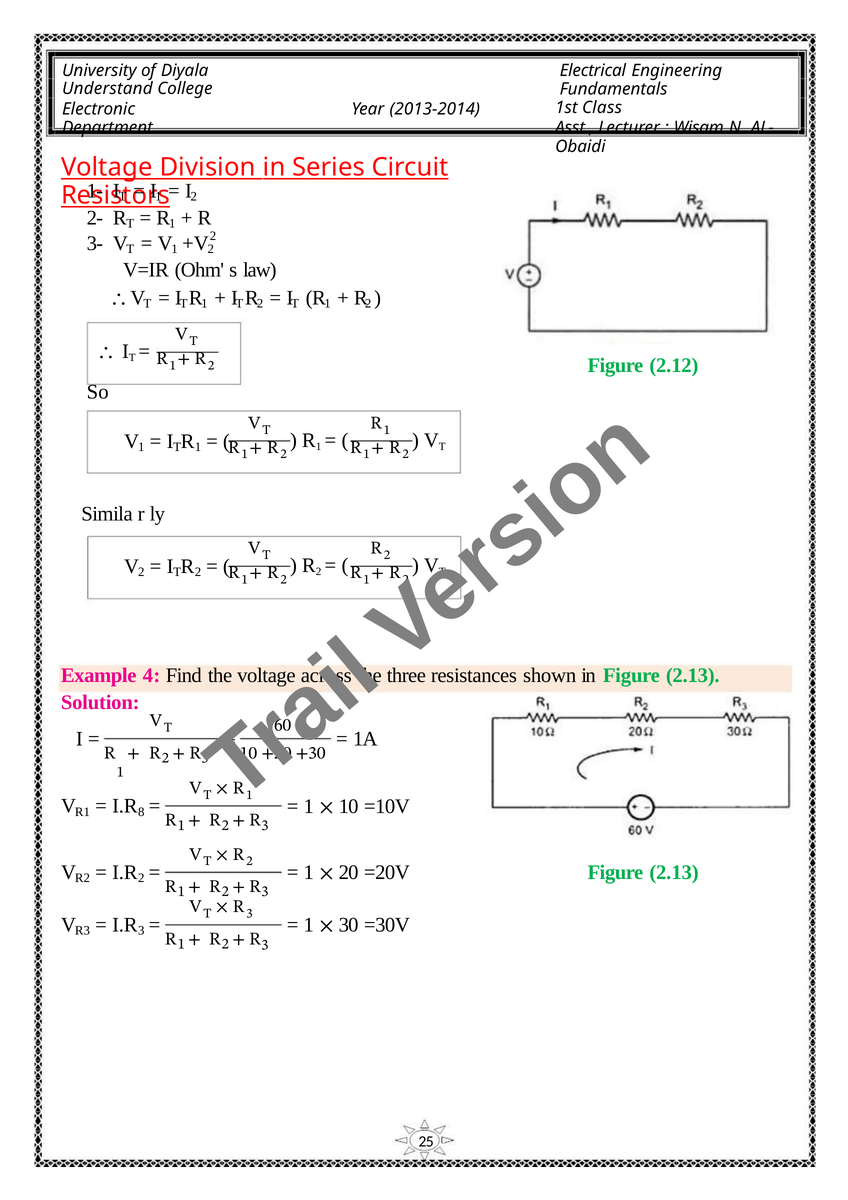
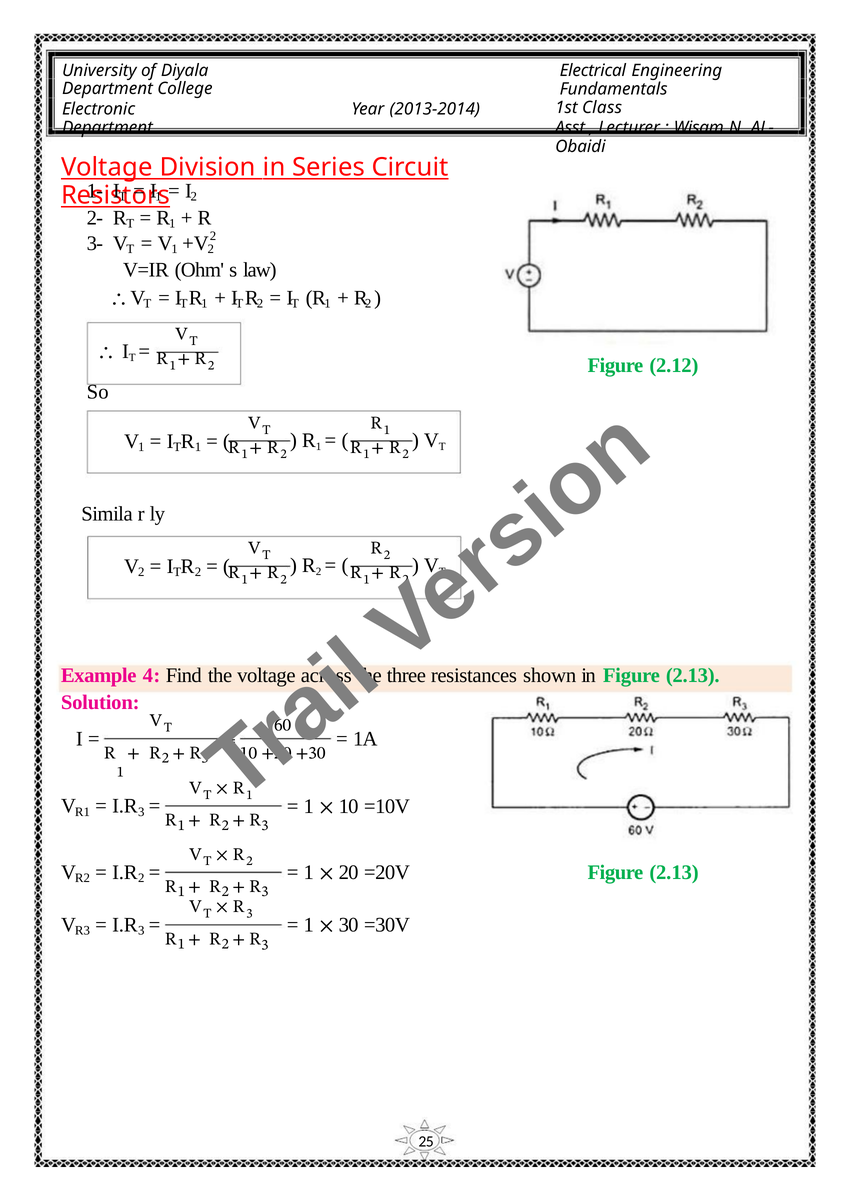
Understand at (107, 89): Understand -> Department
R1 8: 8 -> 3
